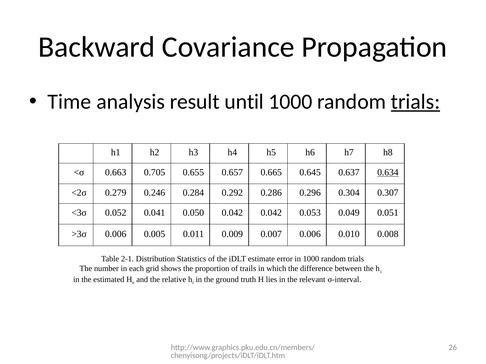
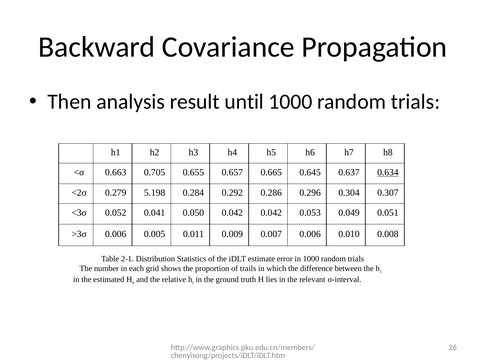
Time: Time -> Then
trials at (416, 102) underline: present -> none
0.246: 0.246 -> 5.198
